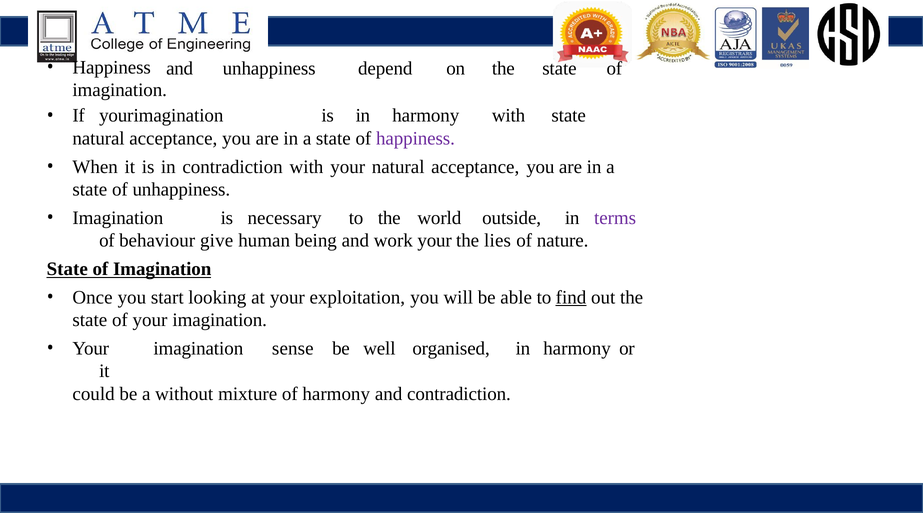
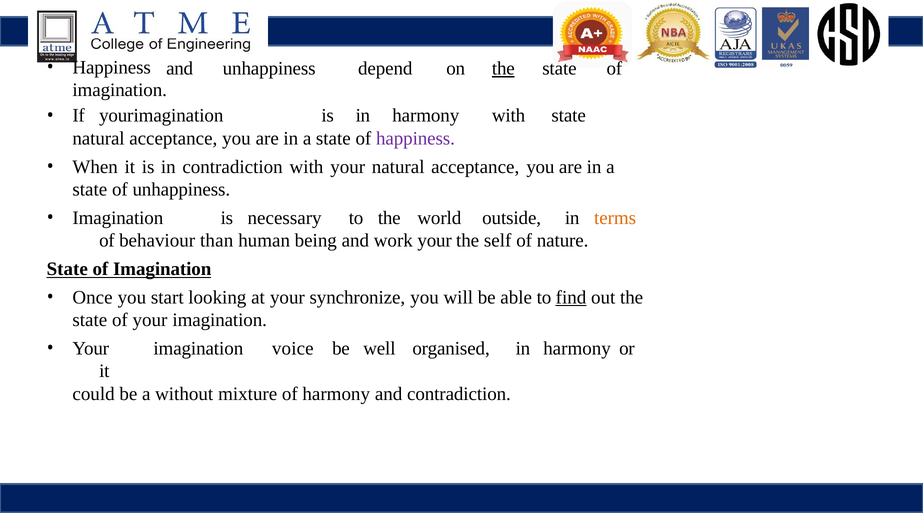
the at (503, 69) underline: none -> present
terms colour: purple -> orange
give: give -> than
lies: lies -> self
exploitation: exploitation -> synchronize
sense: sense -> voice
